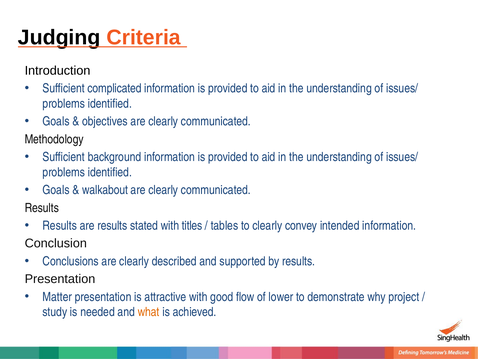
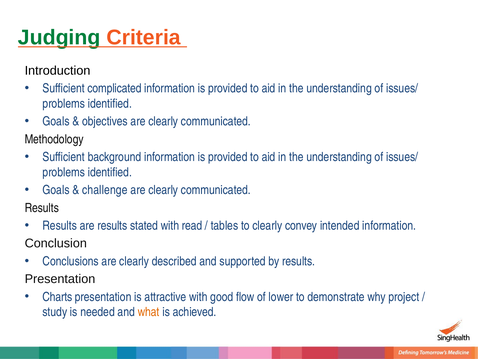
Judging colour: black -> green
walkabout: walkabout -> challenge
titles: titles -> read
Matter: Matter -> Charts
